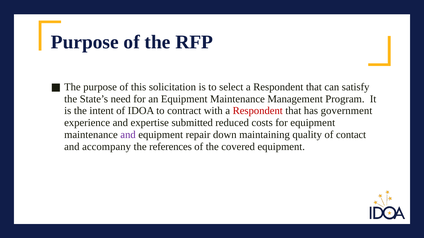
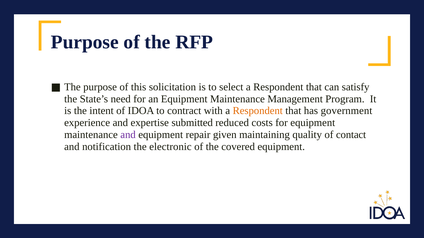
Respondent at (258, 111) colour: red -> orange
down: down -> given
accompany: accompany -> notification
references: references -> electronic
